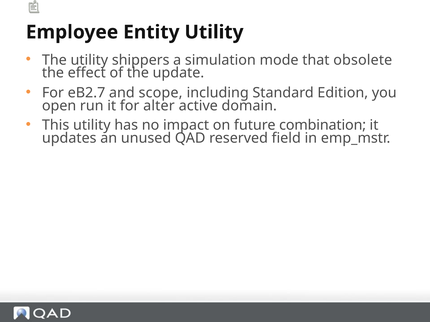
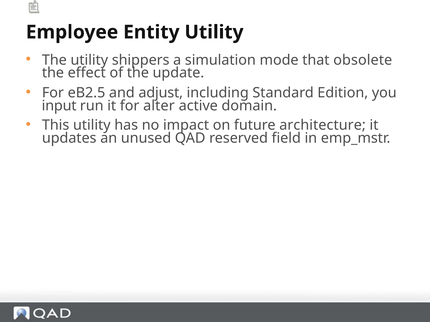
eB2.7: eB2.7 -> eB2.5
scope: scope -> adjust
open: open -> input
combination: combination -> architecture
